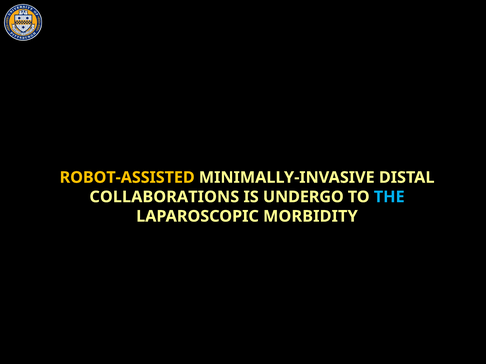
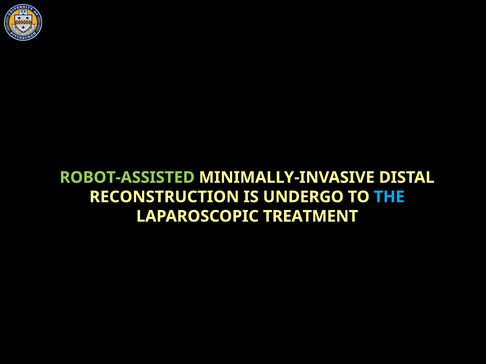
ROBOT-ASSISTED colour: yellow -> light green
COLLABORATIONS: COLLABORATIONS -> RECONSTRUCTION
MORBIDITY: MORBIDITY -> TREATMENT
